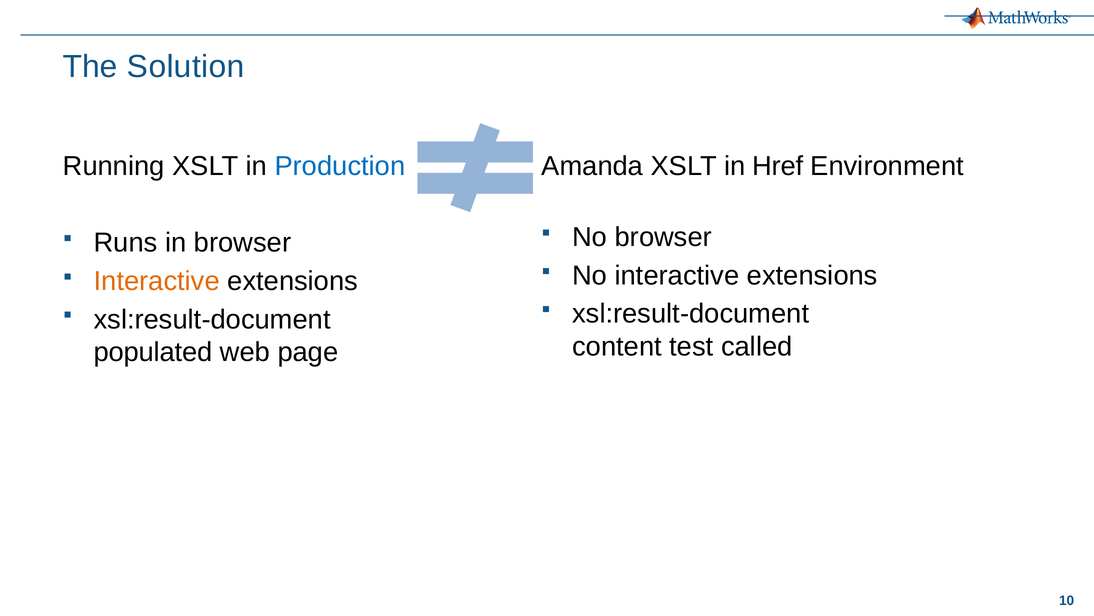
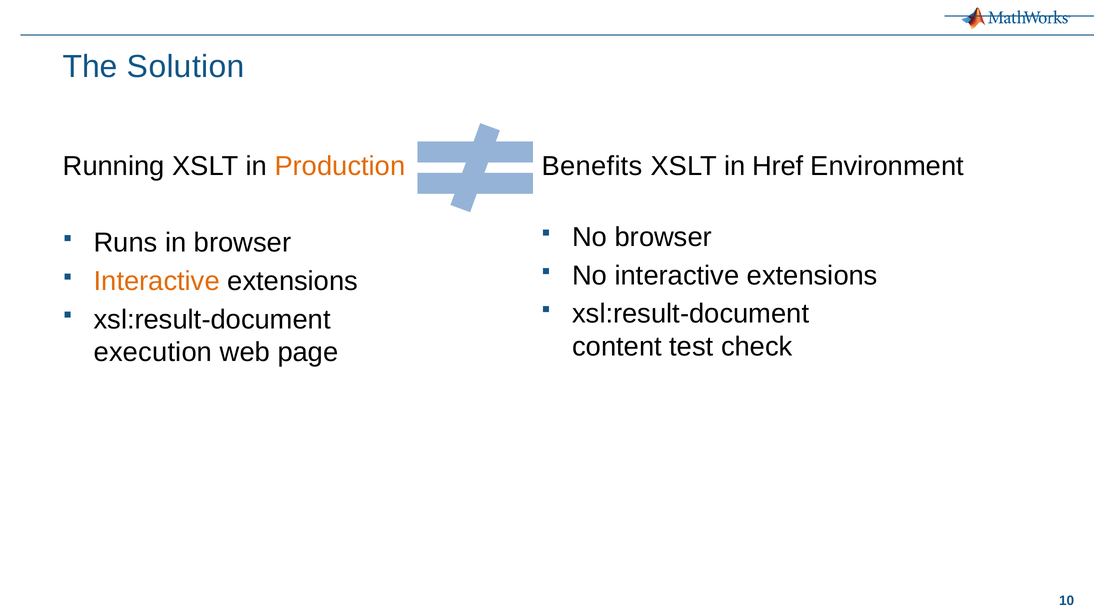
Amanda: Amanda -> Benefits
Production colour: blue -> orange
called: called -> check
populated: populated -> execution
